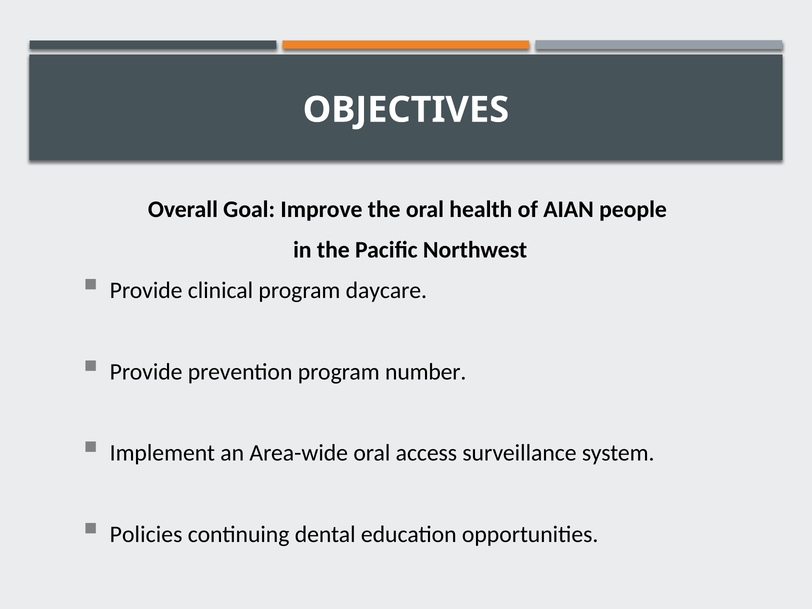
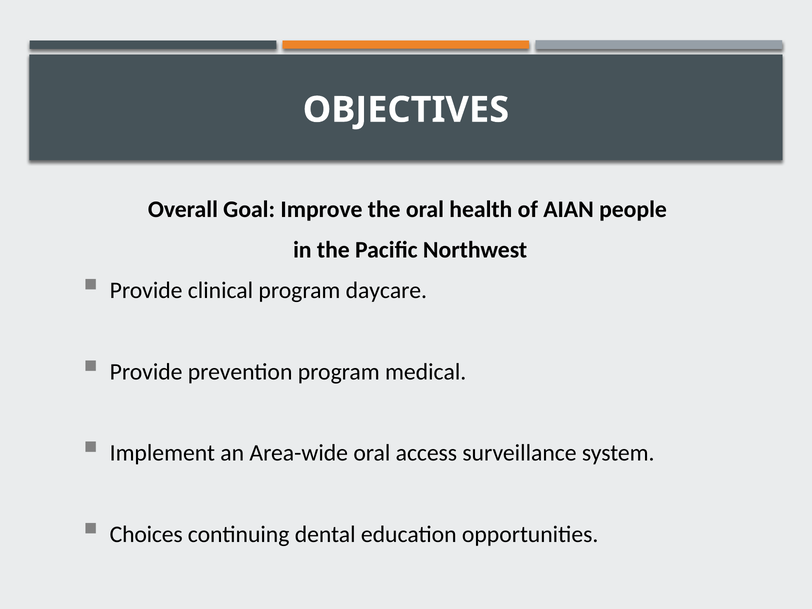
number: number -> medical
Policies: Policies -> Choices
